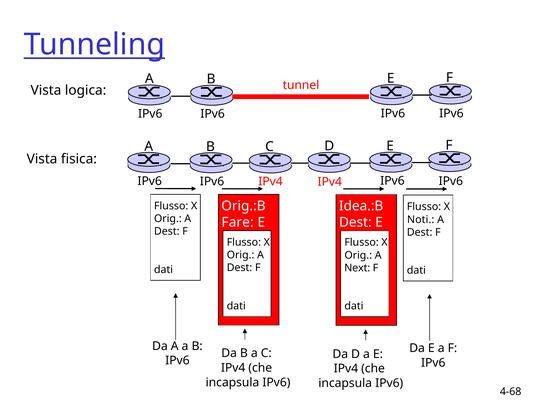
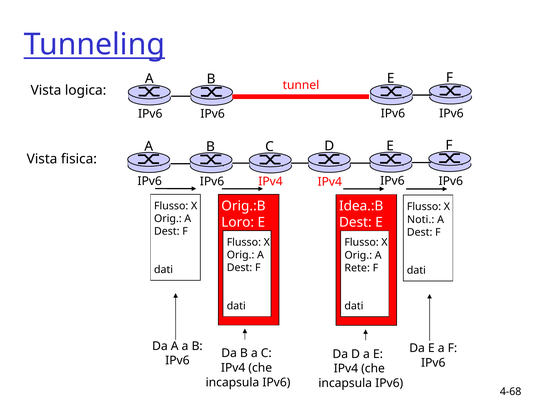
Fare: Fare -> Loro
Next: Next -> Rete
